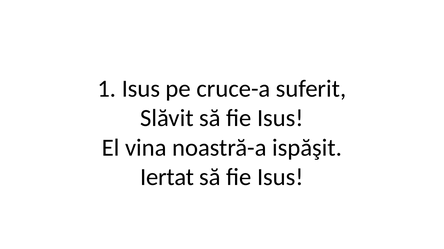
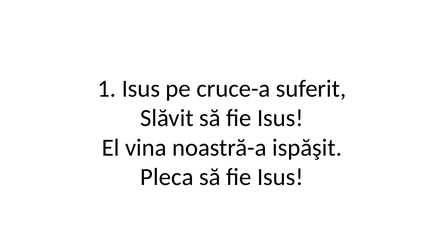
Iertat: Iertat -> Pleca
